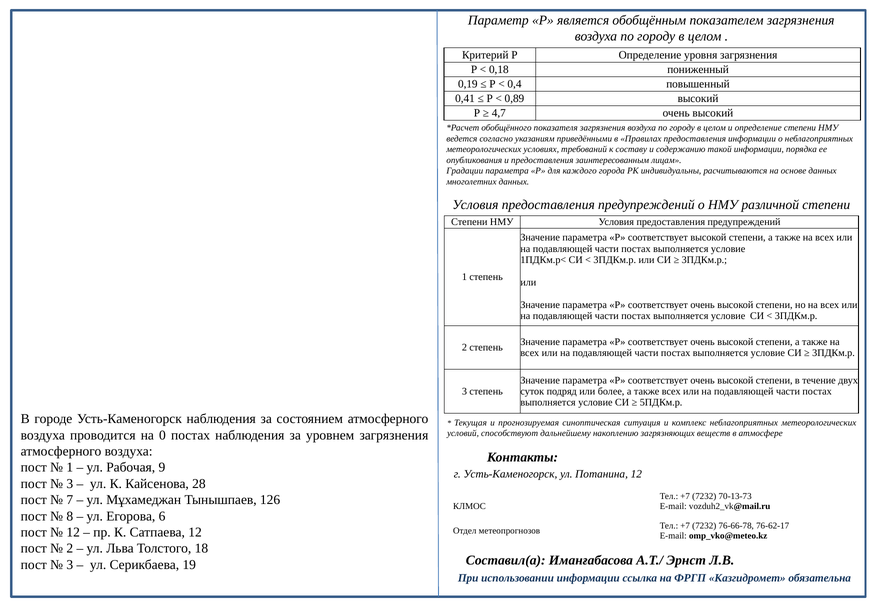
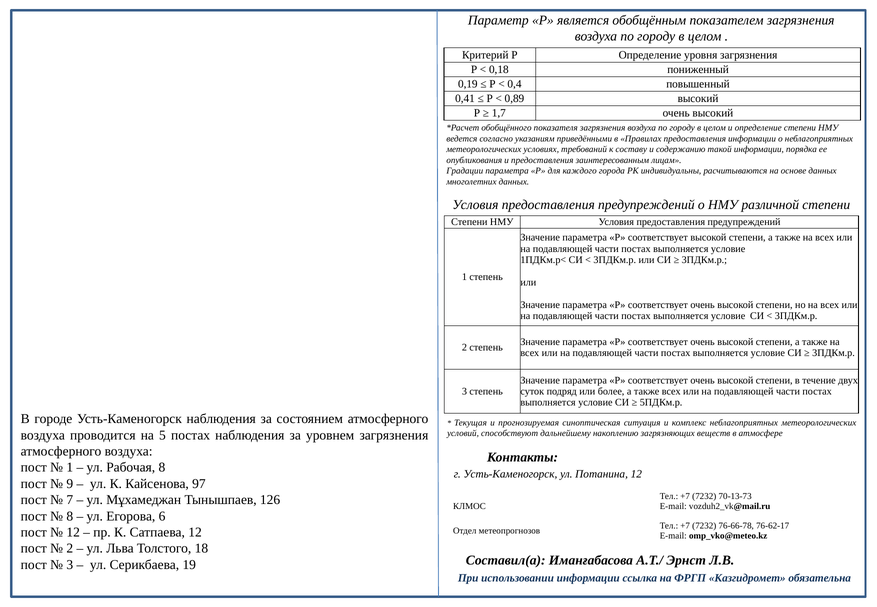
4,7: 4,7 -> 1,7
0: 0 -> 5
Рабочая 9: 9 -> 8
3 at (70, 484): 3 -> 9
28: 28 -> 97
